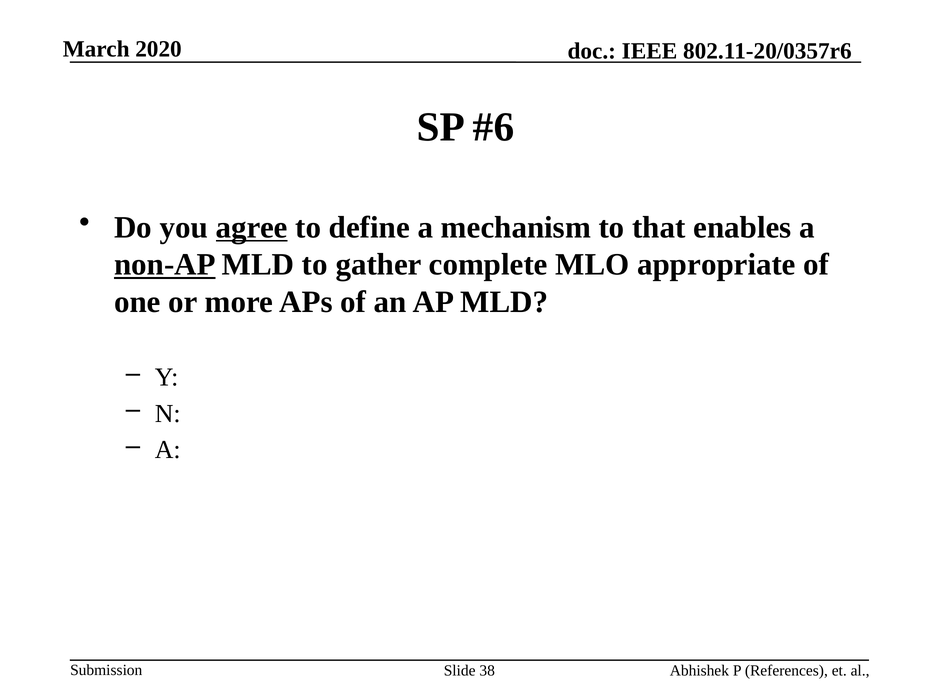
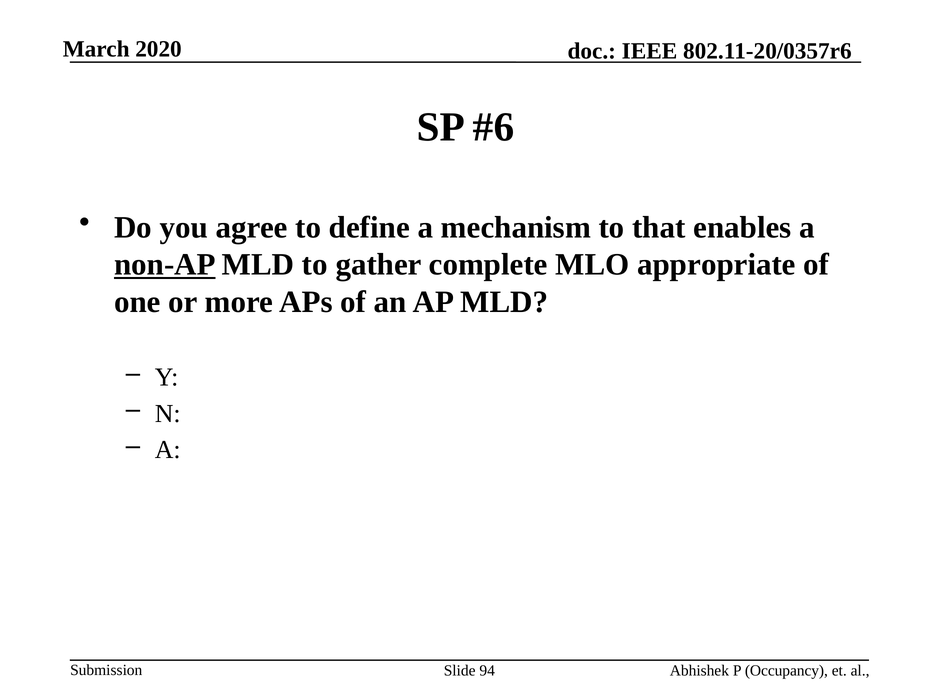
agree underline: present -> none
38: 38 -> 94
References: References -> Occupancy
